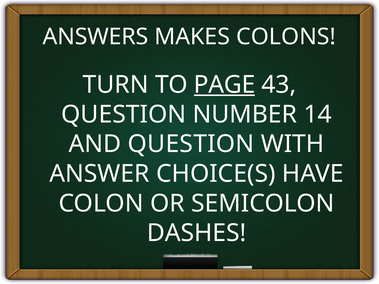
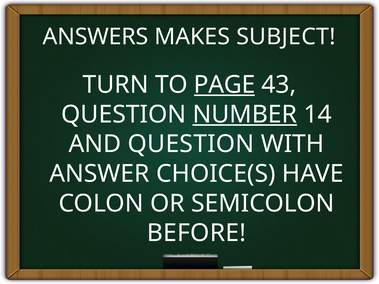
COLONS: COLONS -> SUBJECT
NUMBER underline: none -> present
DASHES: DASHES -> BEFORE
